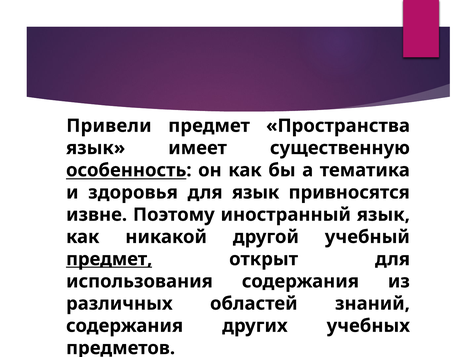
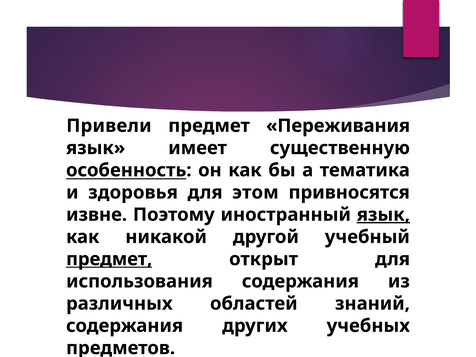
Пространства: Пространства -> Переживания
для язык: язык -> этом
язык at (383, 215) underline: none -> present
